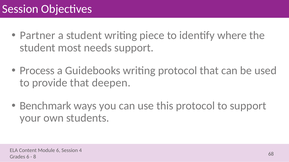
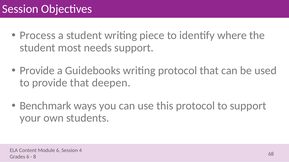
Partner: Partner -> Process
Process at (37, 71): Process -> Provide
